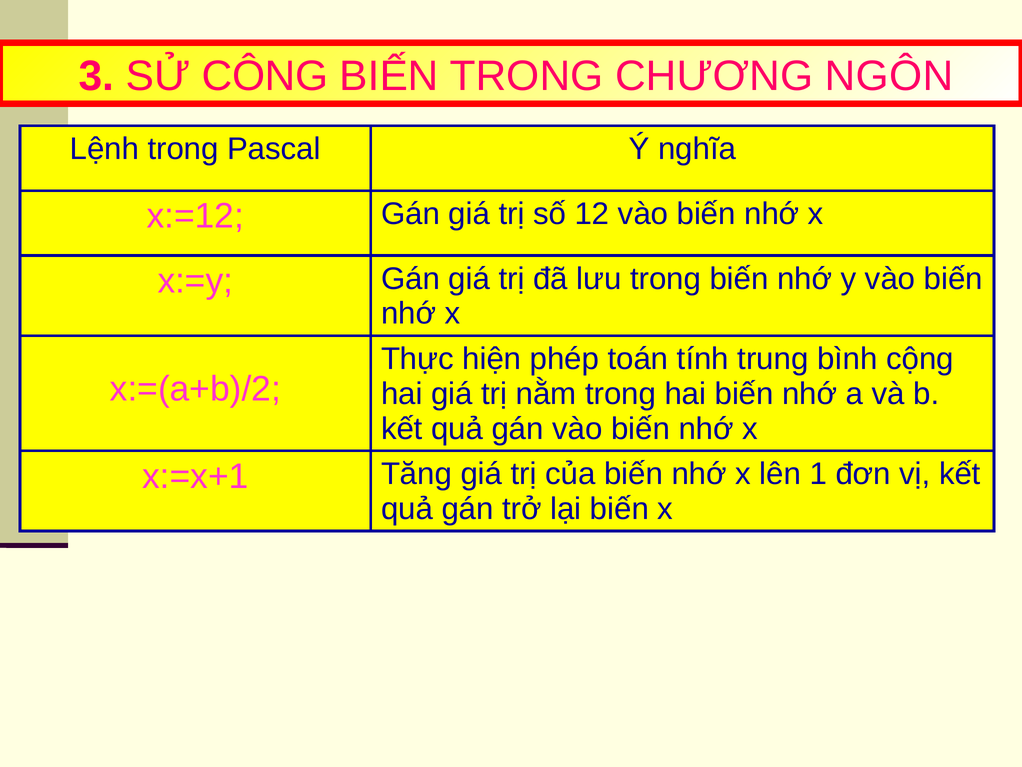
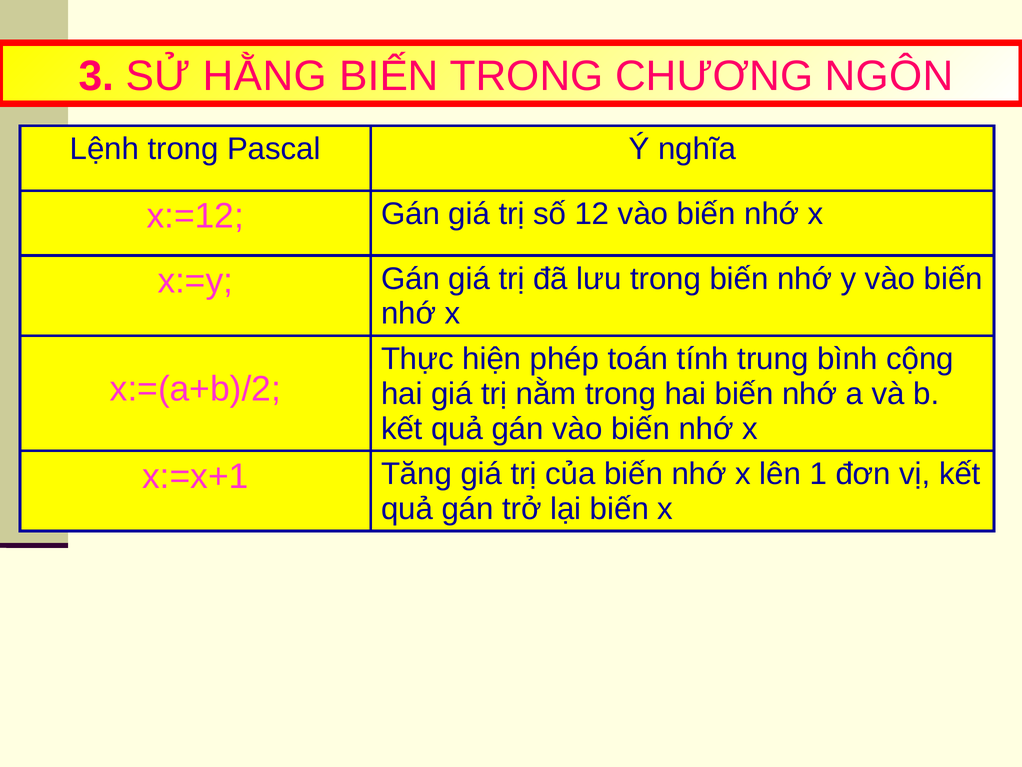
CÔNG: CÔNG -> HẰNG
